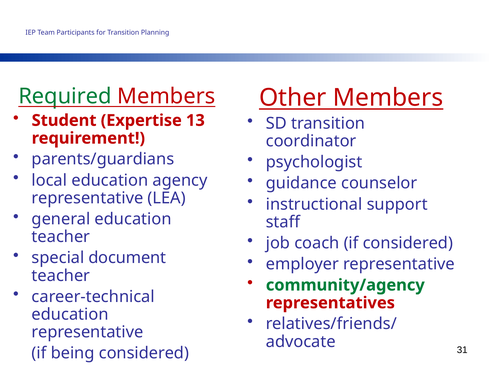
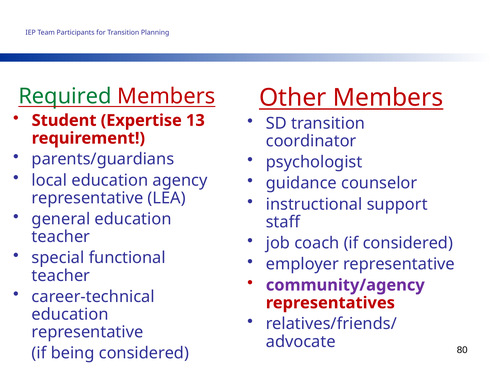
document: document -> functional
community/agency colour: green -> purple
31: 31 -> 80
